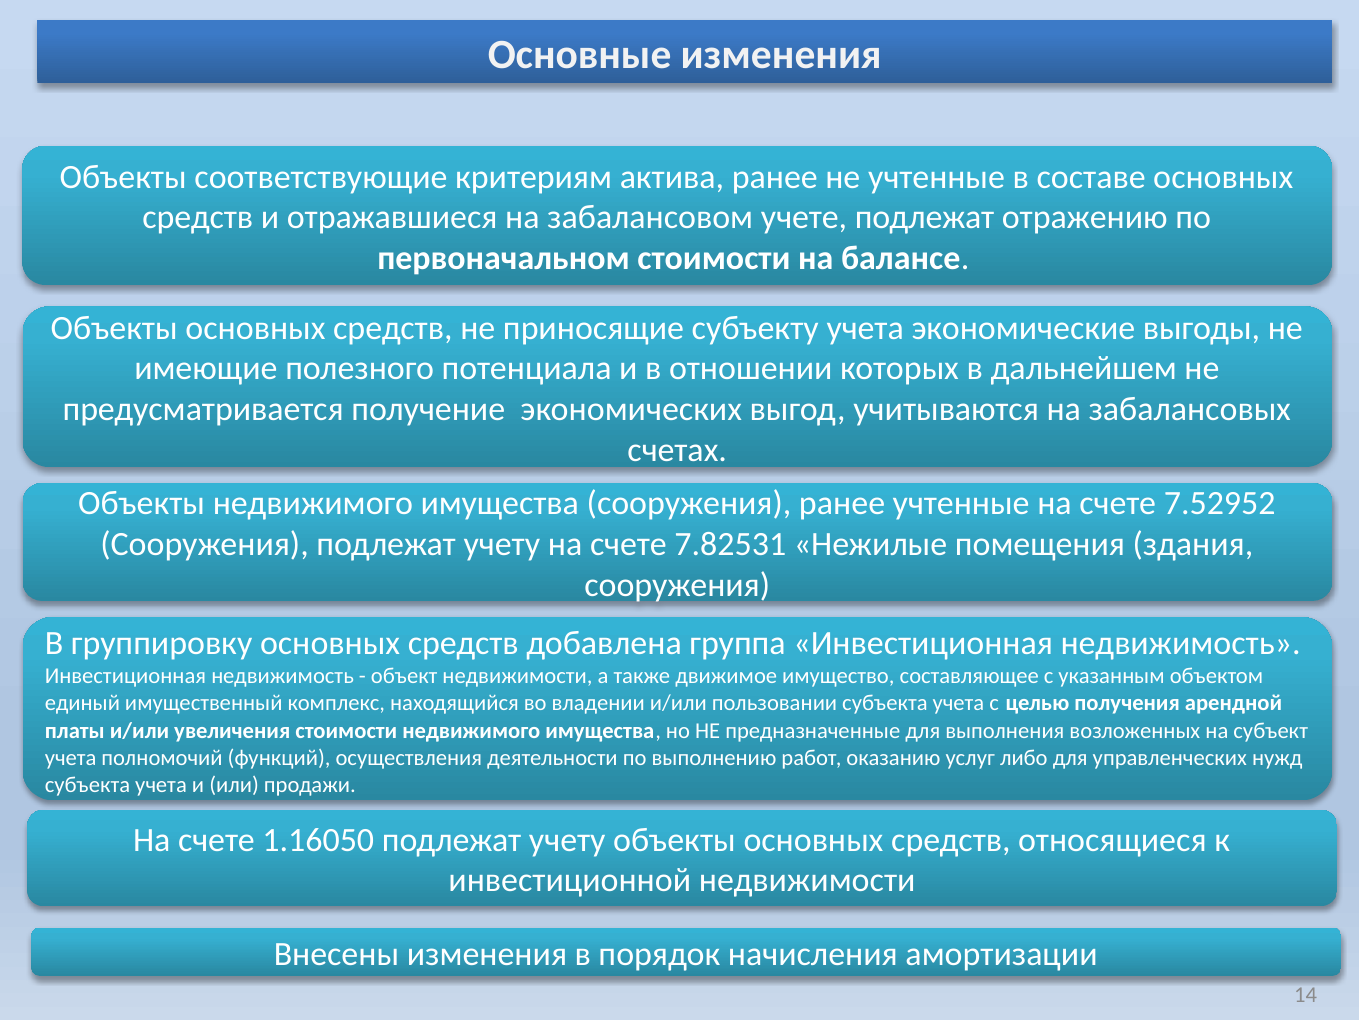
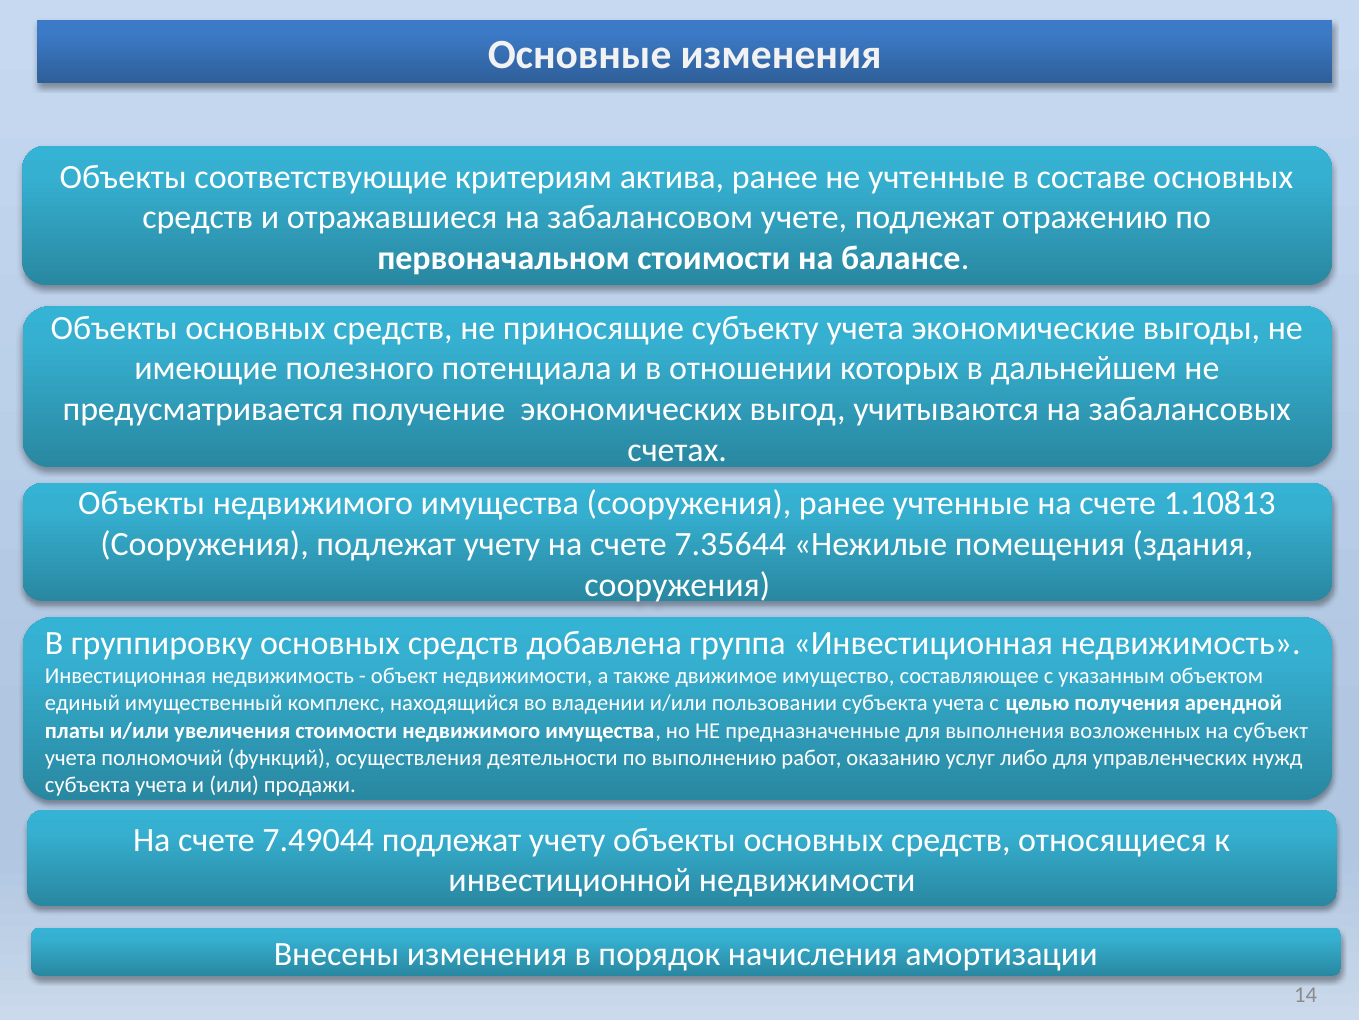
7.52952: 7.52952 -> 1.10813
7.82531: 7.82531 -> 7.35644
1.16050: 1.16050 -> 7.49044
